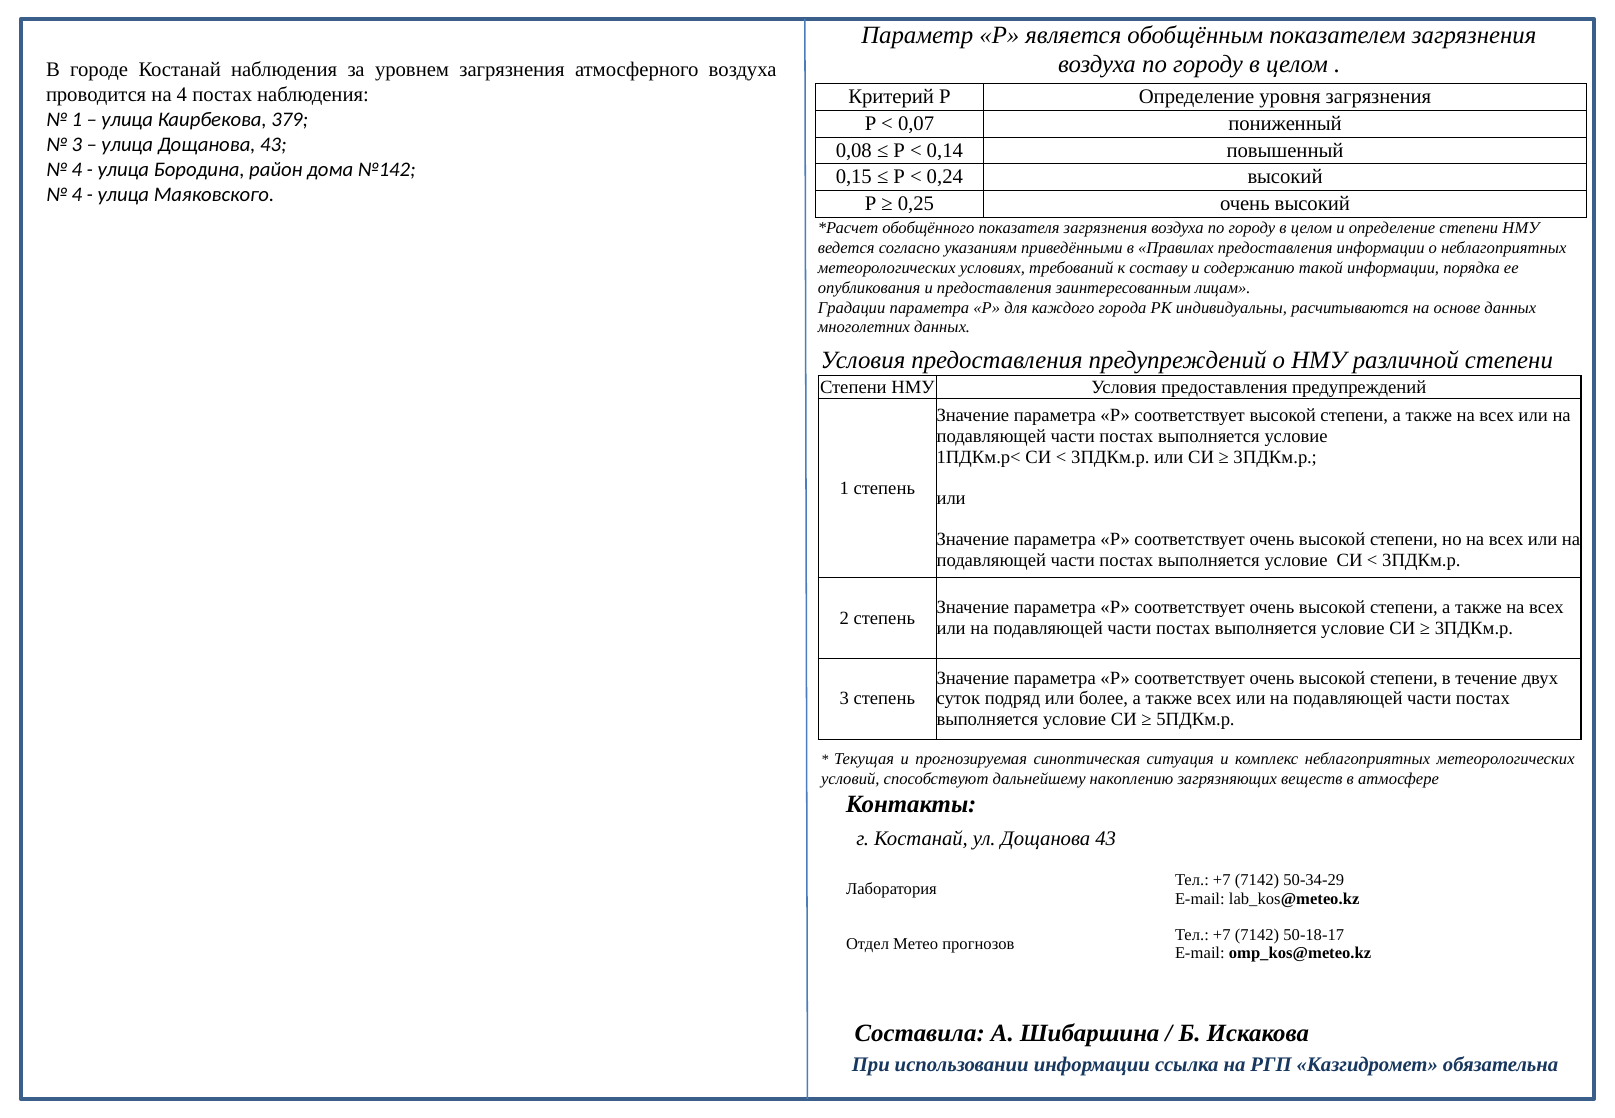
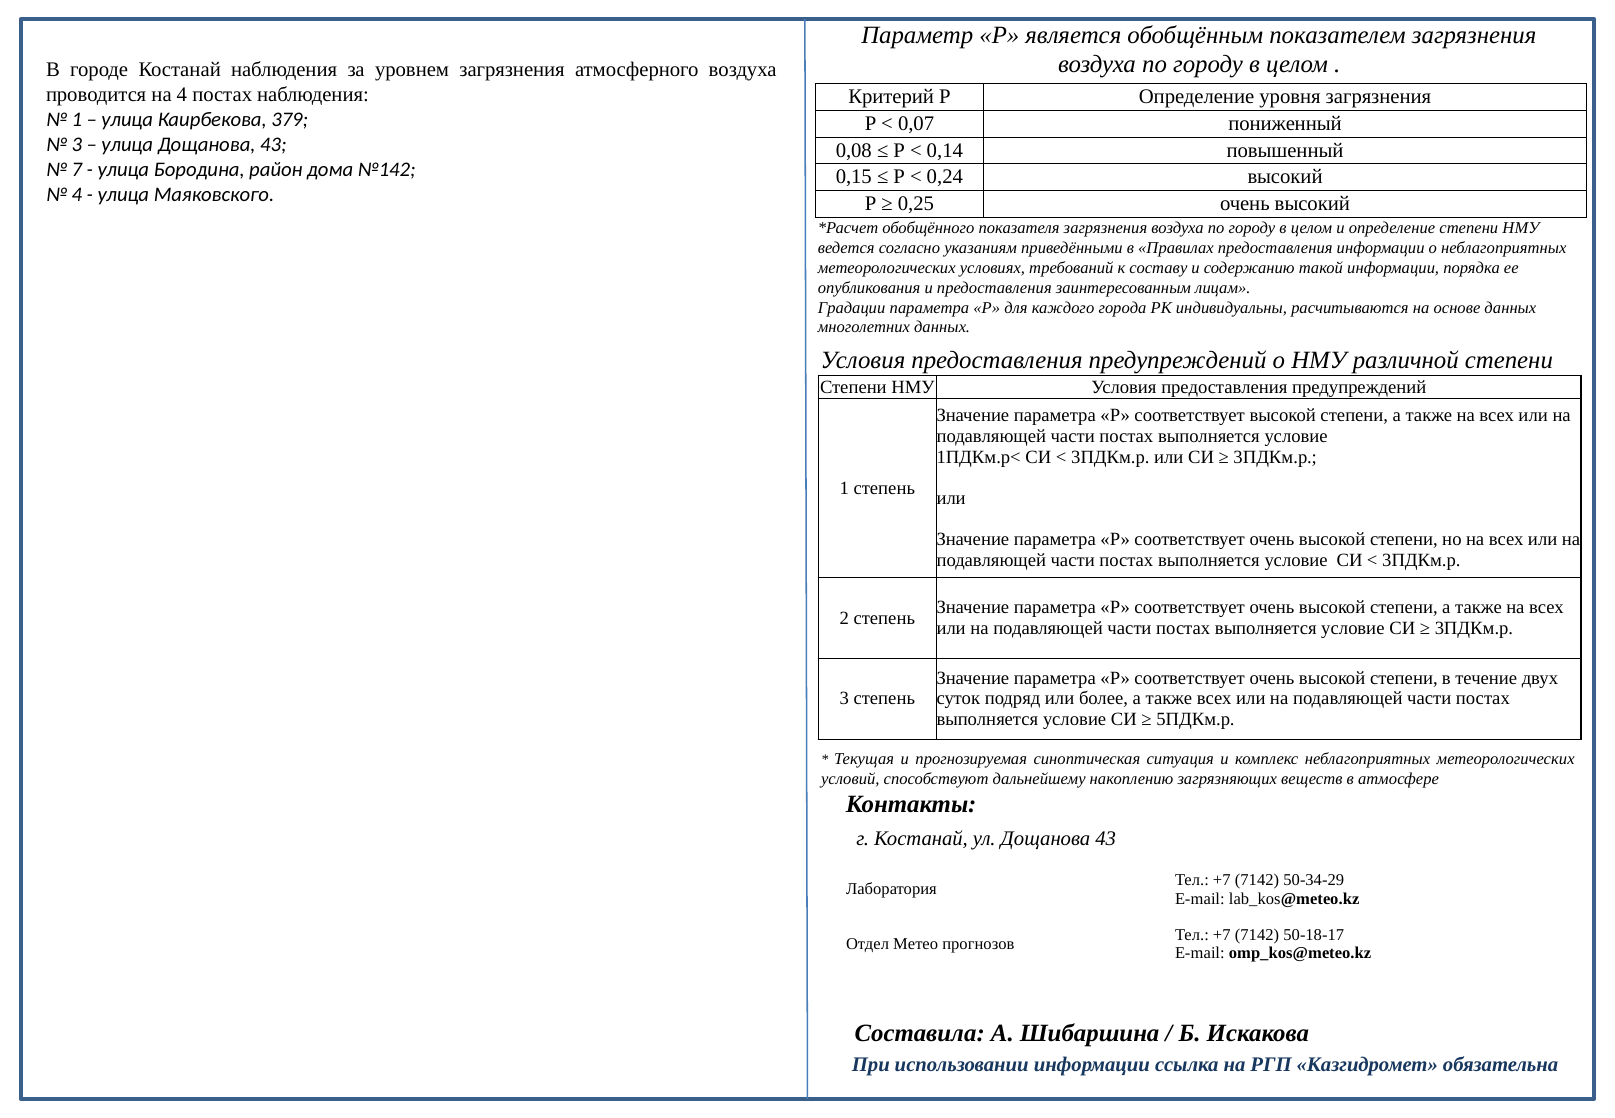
4 at (77, 169): 4 -> 7
